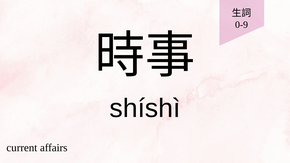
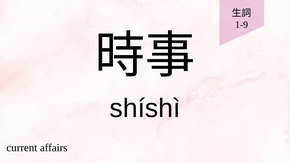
0-9: 0-9 -> 1-9
